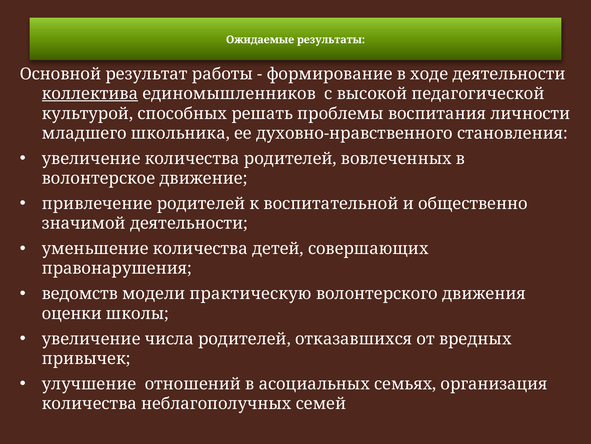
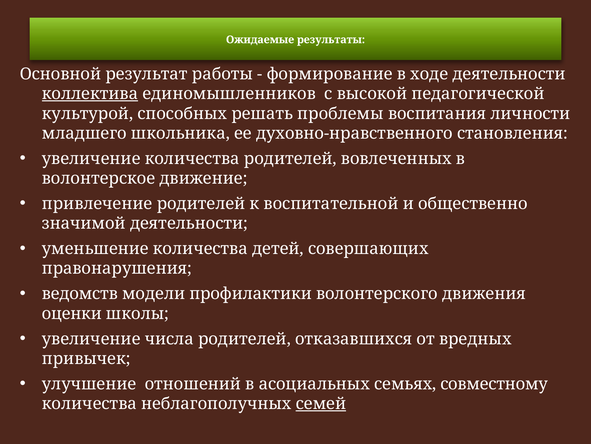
практическую: практическую -> профилактики
организация: организация -> совместному
семей underline: none -> present
